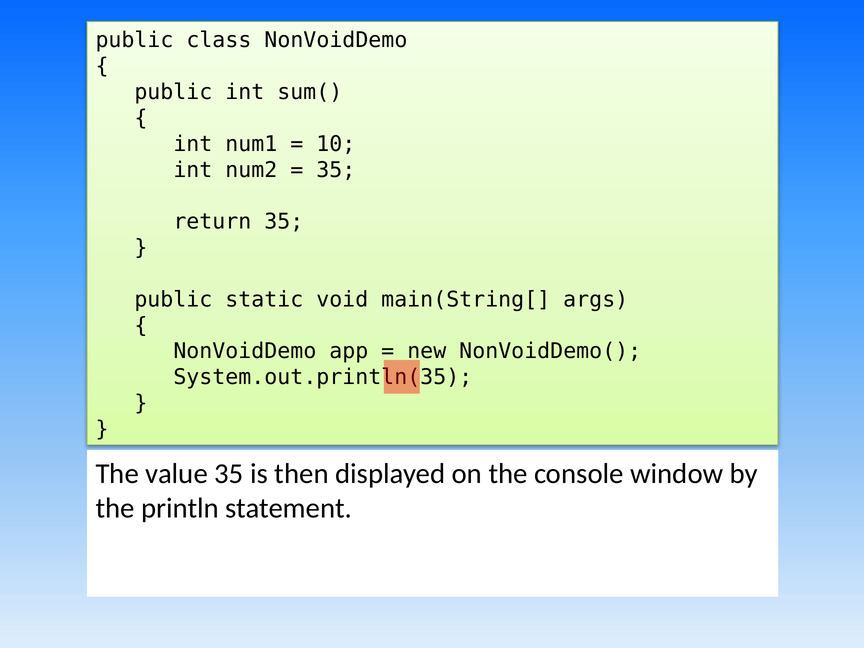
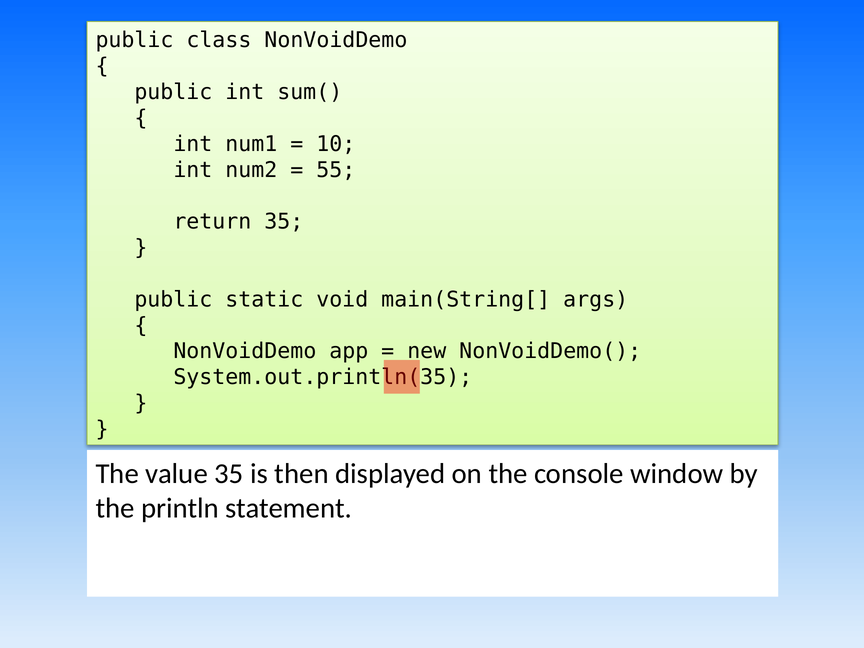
35 at (336, 170): 35 -> 55
